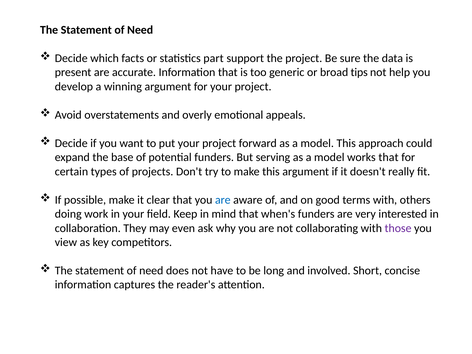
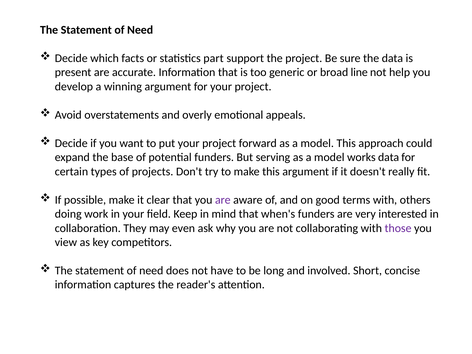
tips: tips -> line
works that: that -> data
are at (223, 200) colour: blue -> purple
